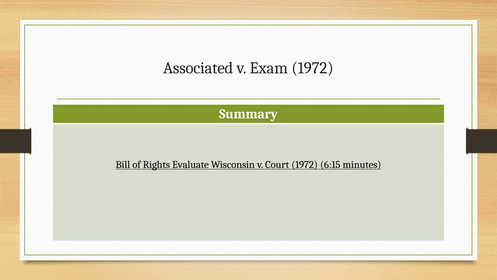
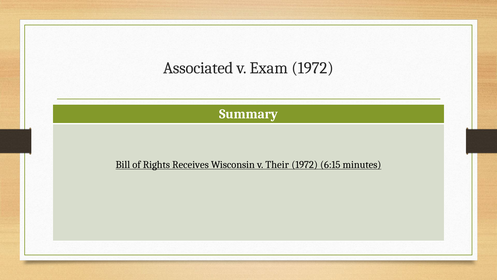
Evaluate: Evaluate -> Receives
Court: Court -> Their
